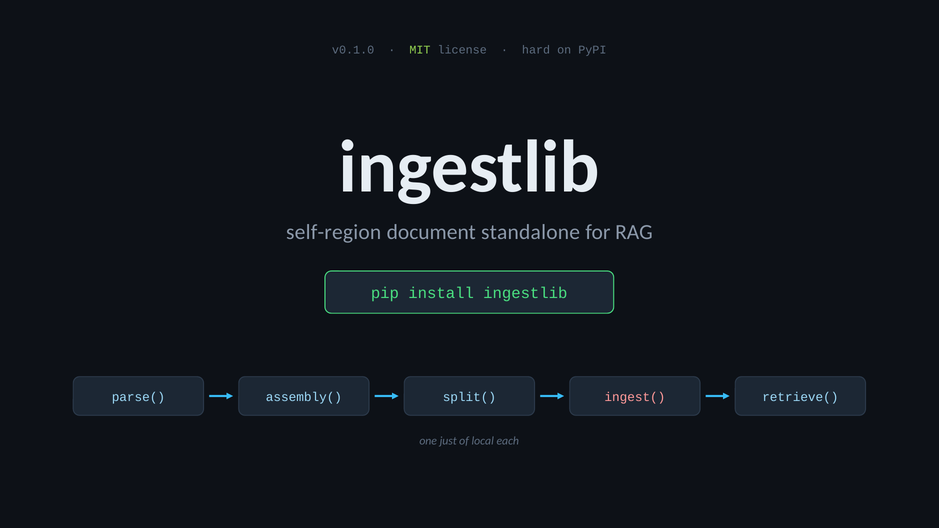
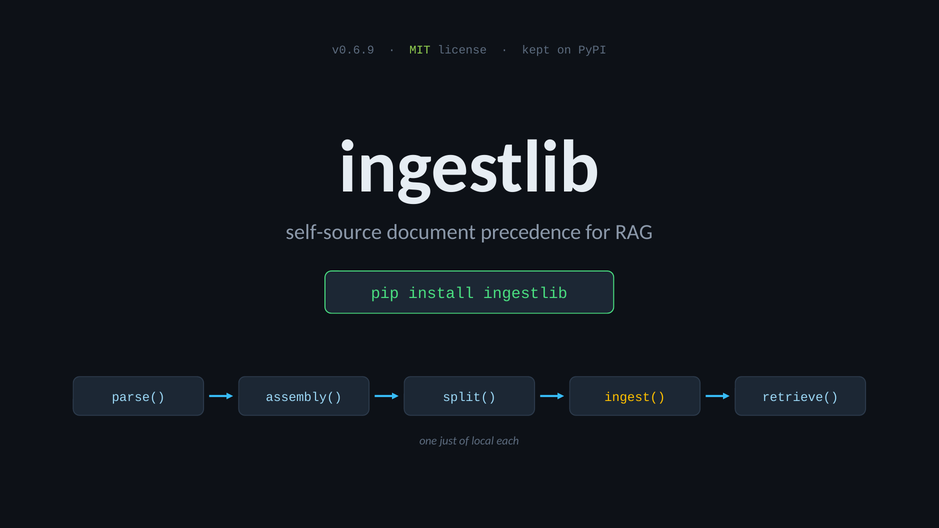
v0.1.0: v0.1.0 -> v0.6.9
hard: hard -> kept
self-region: self-region -> self-source
standalone: standalone -> precedence
ingest( colour: pink -> yellow
